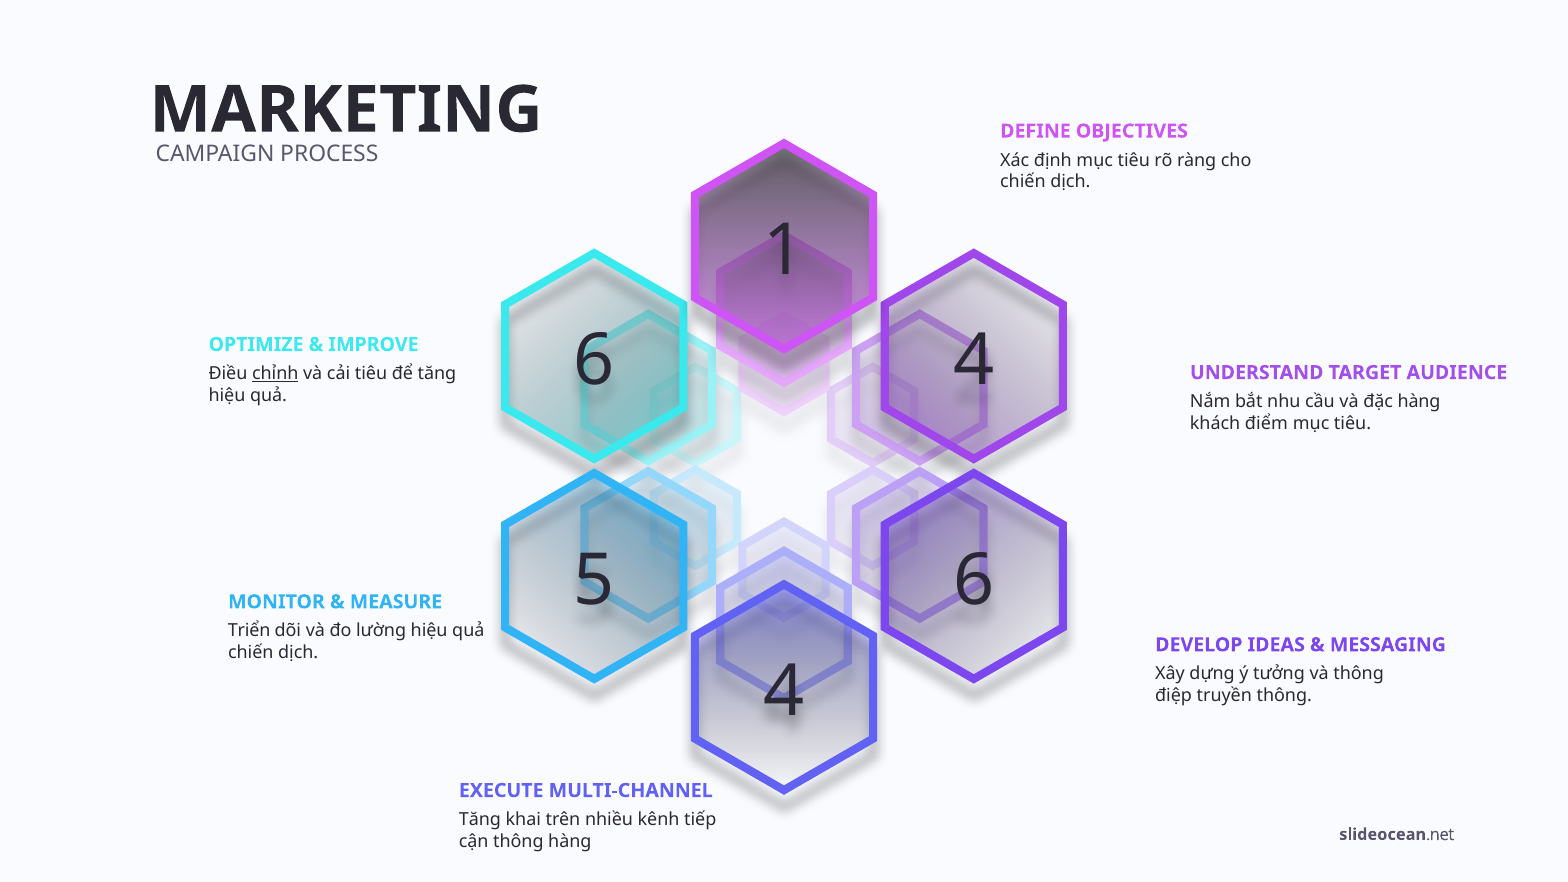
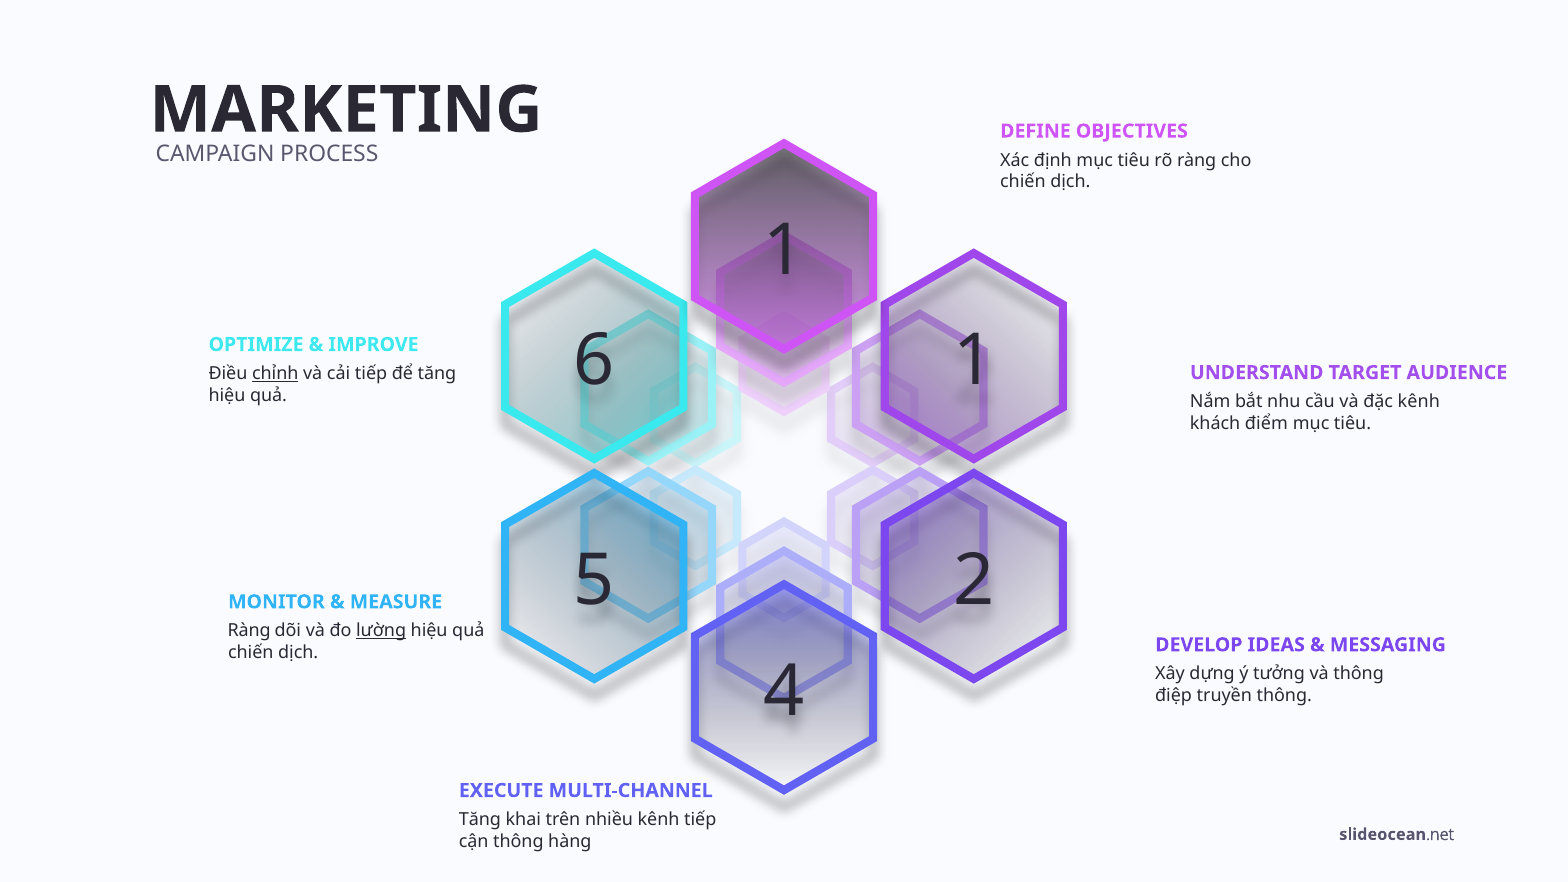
6 4: 4 -> 1
cải tiêu: tiêu -> tiếp
đặc hàng: hàng -> kênh
5 6: 6 -> 2
Triển at (249, 631): Triển -> Ràng
lường underline: none -> present
